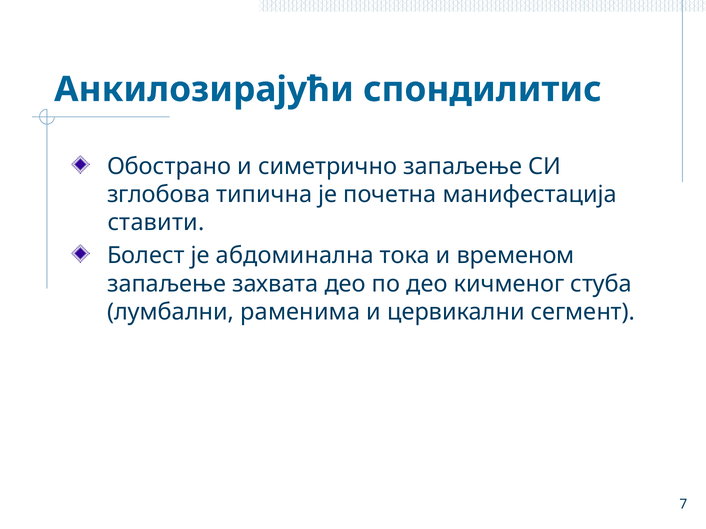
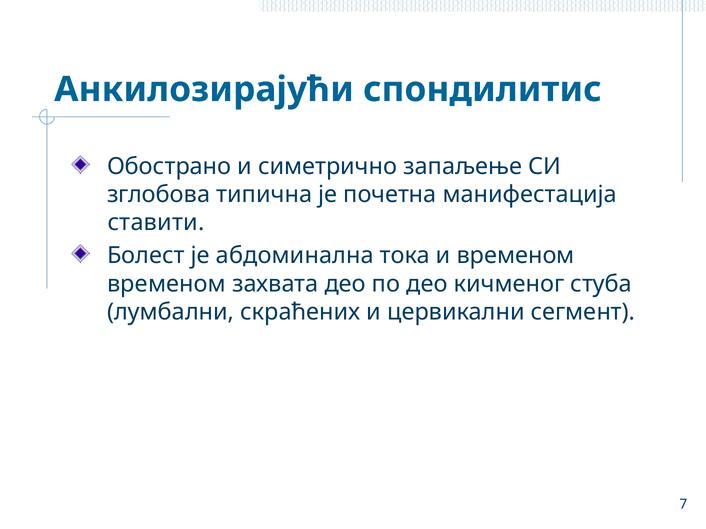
запаљење at (167, 284): запаљење -> временом
раменима: раменима -> скраћених
